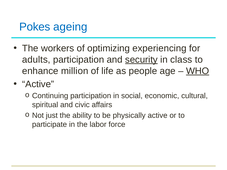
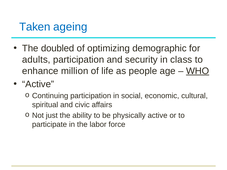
Pokes: Pokes -> Taken
workers: workers -> doubled
experiencing: experiencing -> demographic
security underline: present -> none
